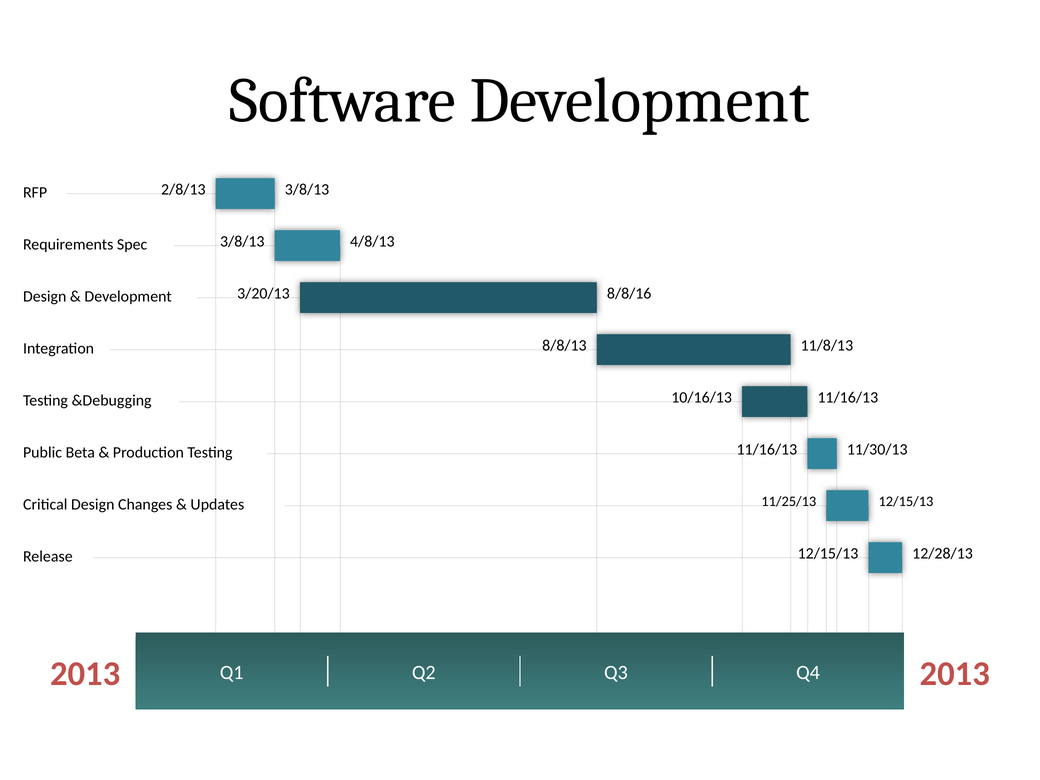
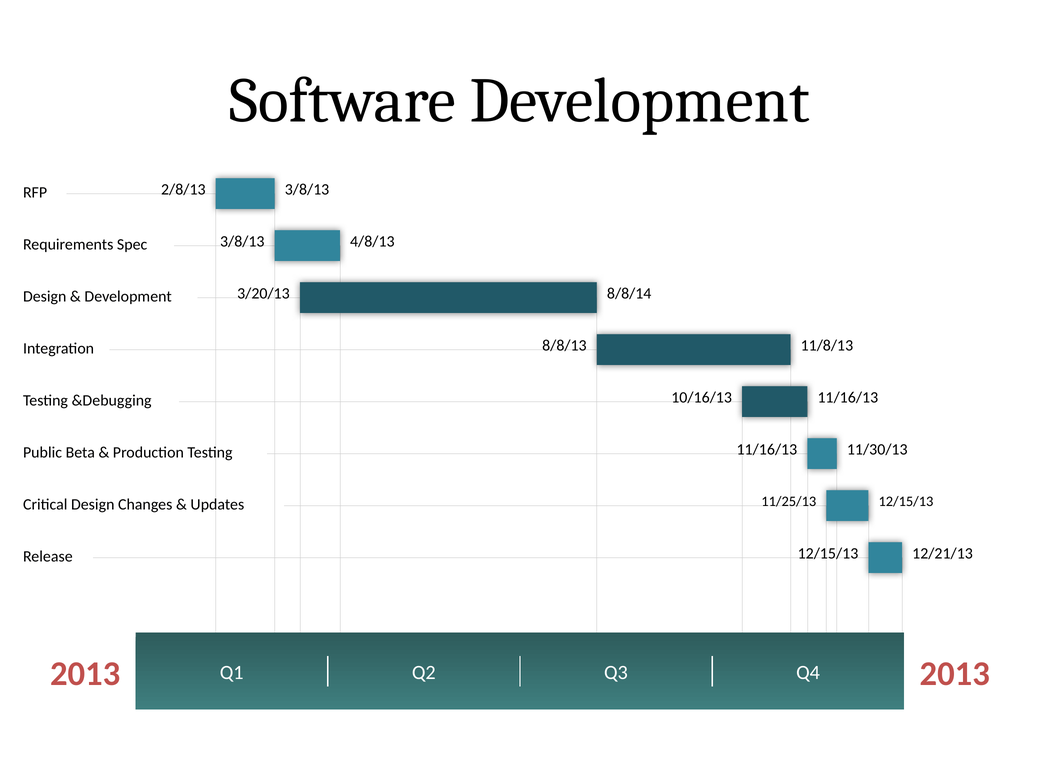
8/8/16: 8/8/16 -> 8/8/14
12/28/13: 12/28/13 -> 12/21/13
